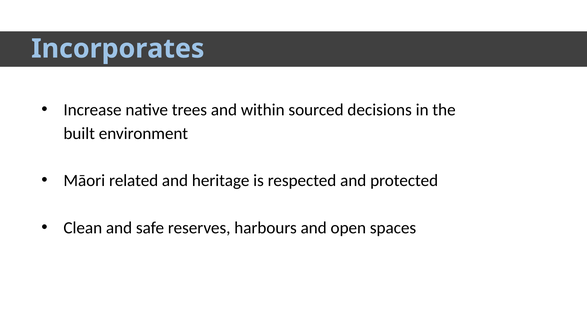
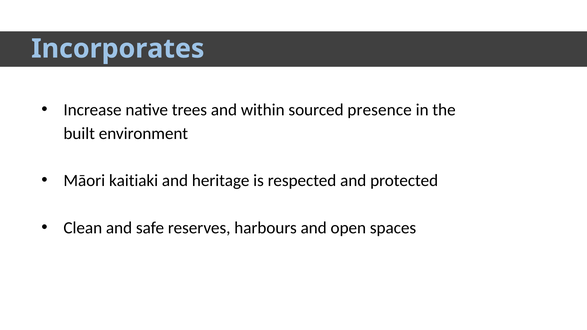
decisions: decisions -> presence
related: related -> kaitiaki
